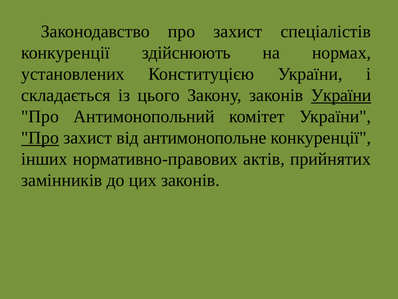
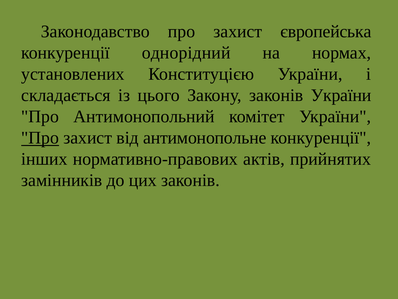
спеціалістів: спеціалістів -> європейська
здійснюють: здійснюють -> однорідний
України at (341, 95) underline: present -> none
